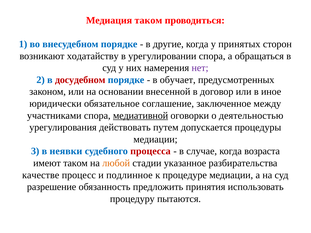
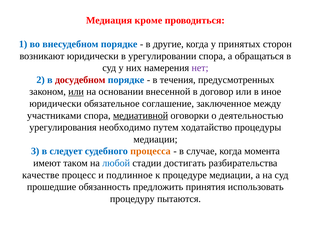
Медиация таком: таком -> кроме
возникают ходатайству: ходатайству -> юридически
обучает: обучает -> течения
или at (76, 92) underline: none -> present
действовать: действовать -> необходимо
допускается: допускается -> ходатайство
неявки: неявки -> следует
процесса colour: red -> orange
возраста: возраста -> момента
любой colour: orange -> blue
указанное: указанное -> достигать
разрешение: разрешение -> прошедшие
